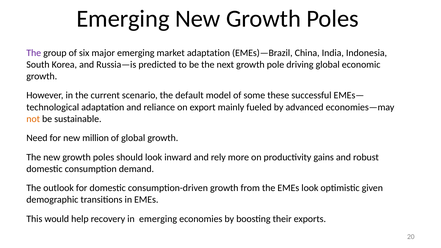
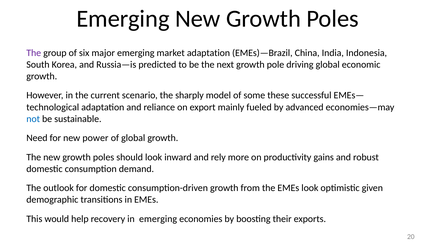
default: default -> sharply
not colour: orange -> blue
million: million -> power
